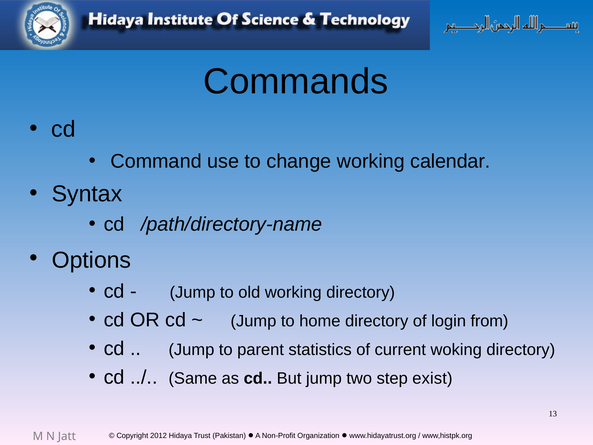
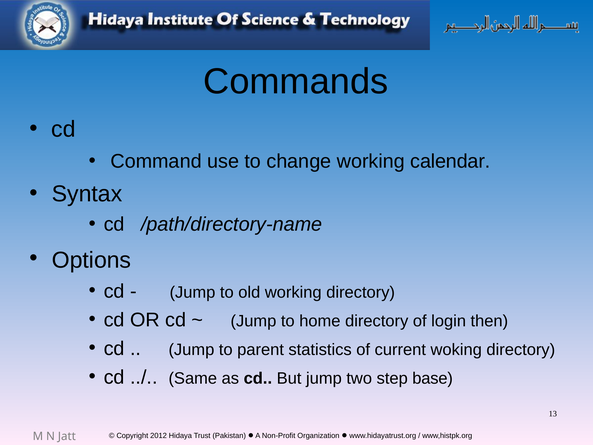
from: from -> then
exist: exist -> base
